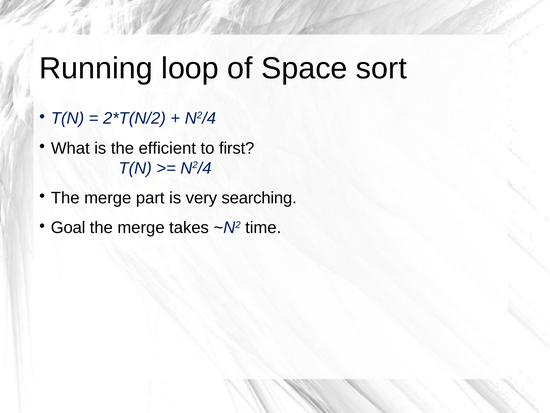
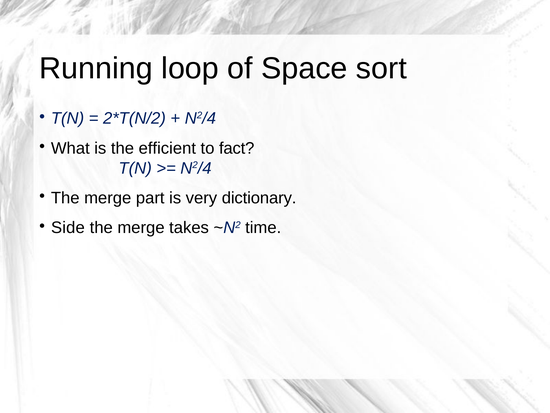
first: first -> fact
searching: searching -> dictionary
Goal: Goal -> Side
